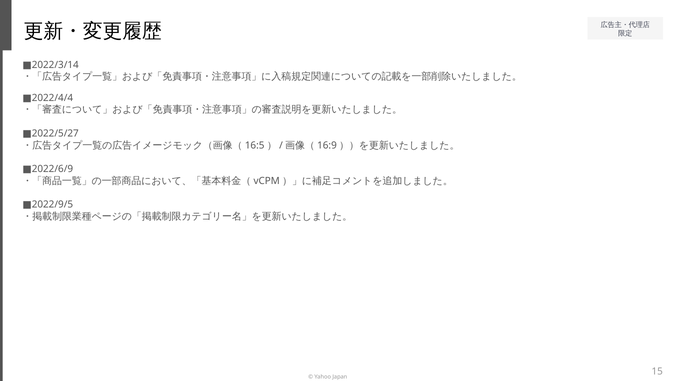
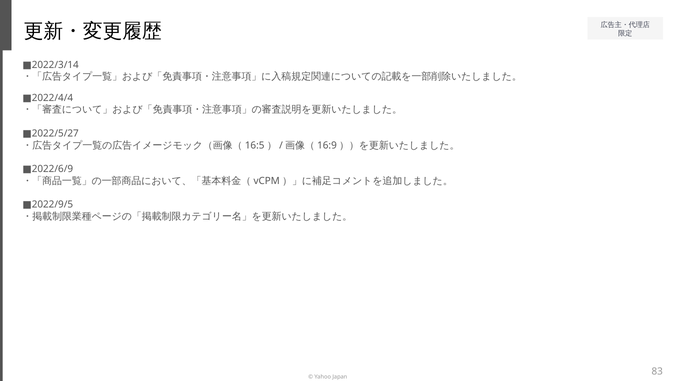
15: 15 -> 83
